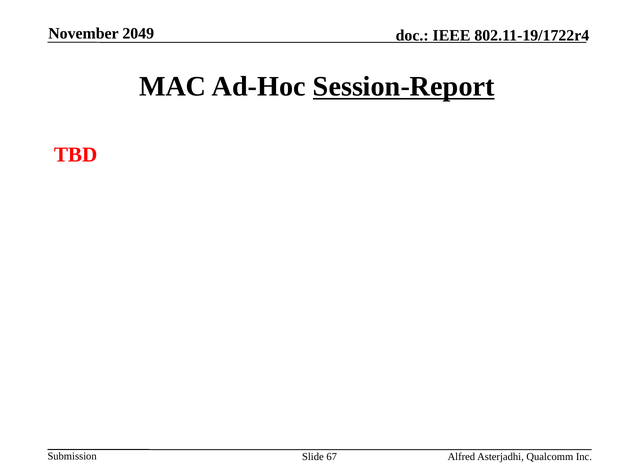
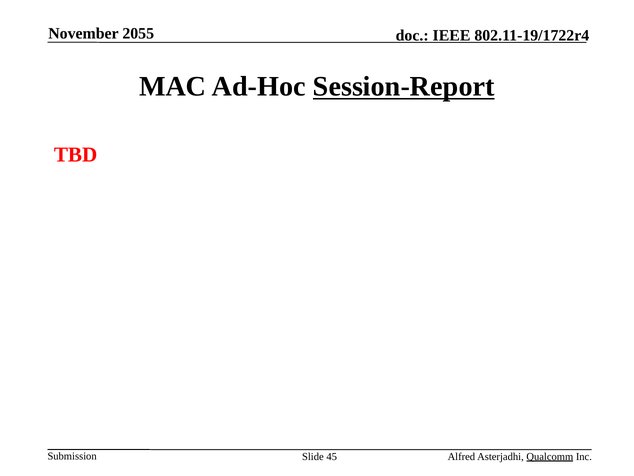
2049: 2049 -> 2055
67: 67 -> 45
Qualcomm underline: none -> present
